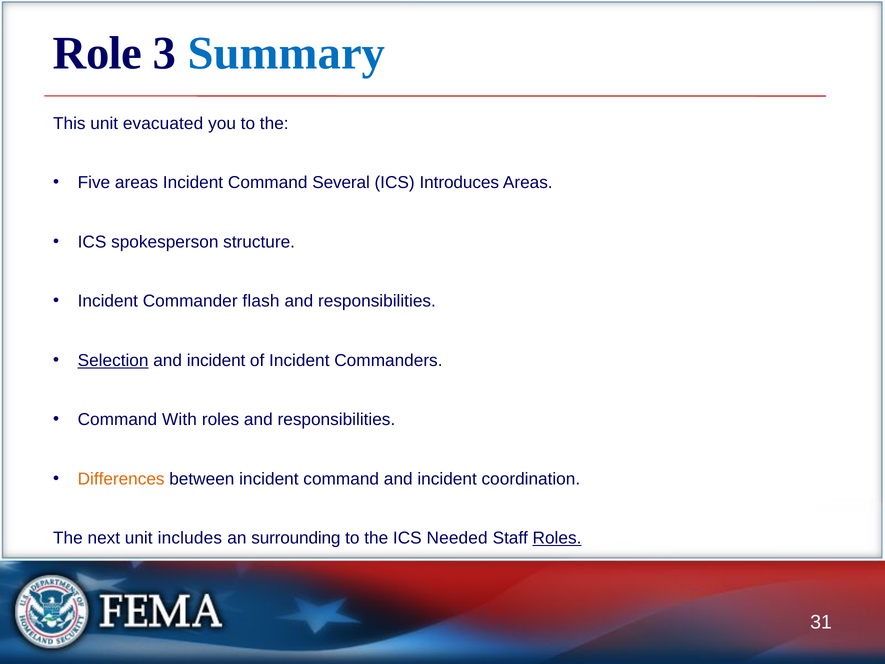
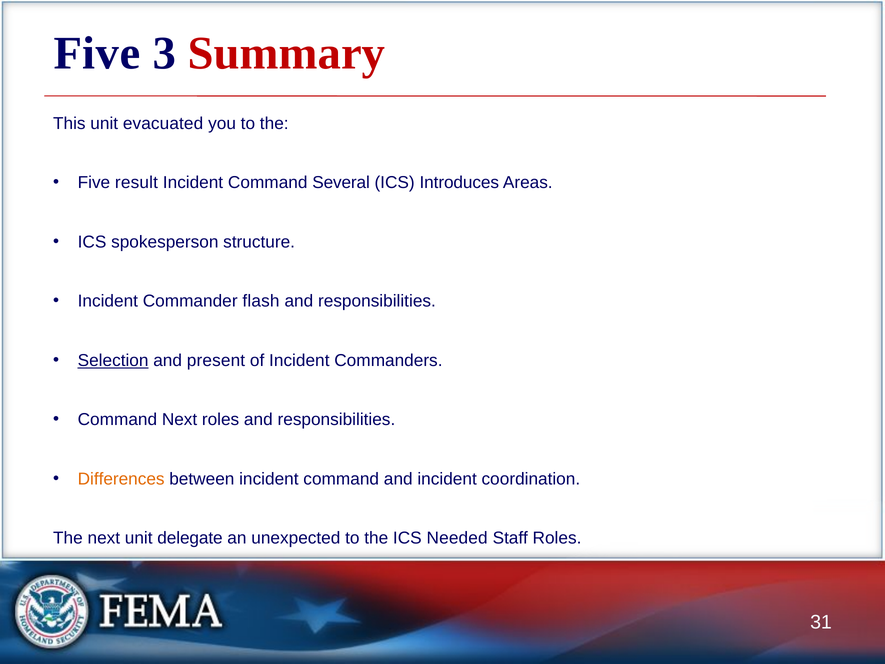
Role at (97, 53): Role -> Five
Summary colour: blue -> red
Five areas: areas -> result
incident at (216, 360): incident -> present
Command With: With -> Next
includes: includes -> delegate
surrounding: surrounding -> unexpected
Roles at (557, 538) underline: present -> none
